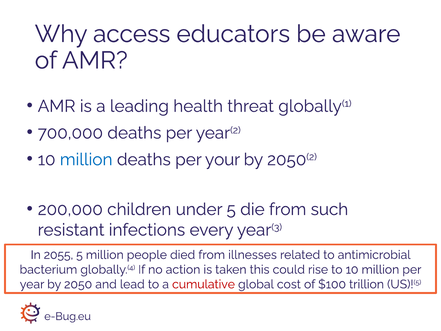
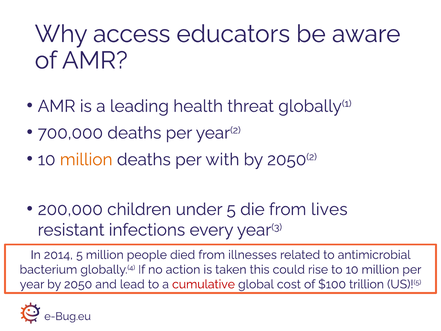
million at (86, 159) colour: blue -> orange
your: your -> with
such: such -> lives
2055: 2055 -> 2014
